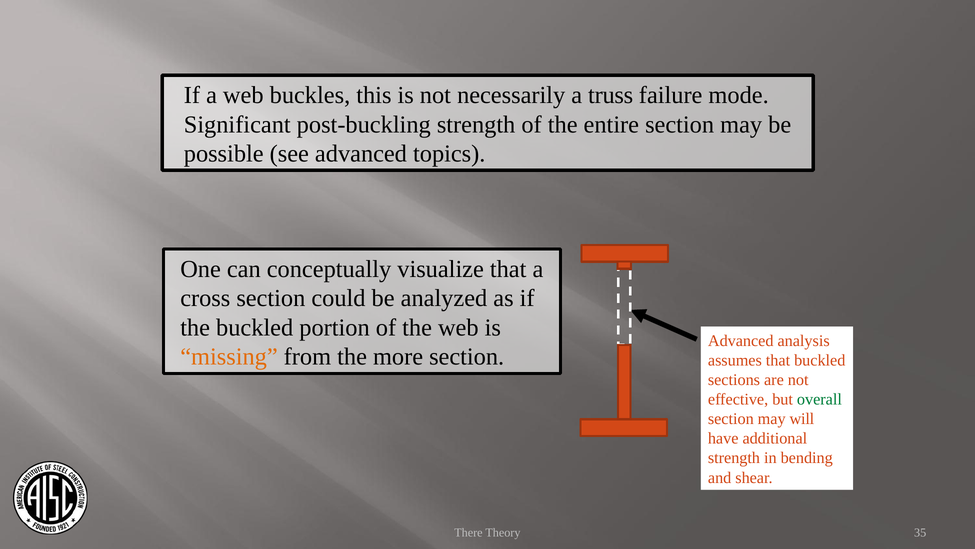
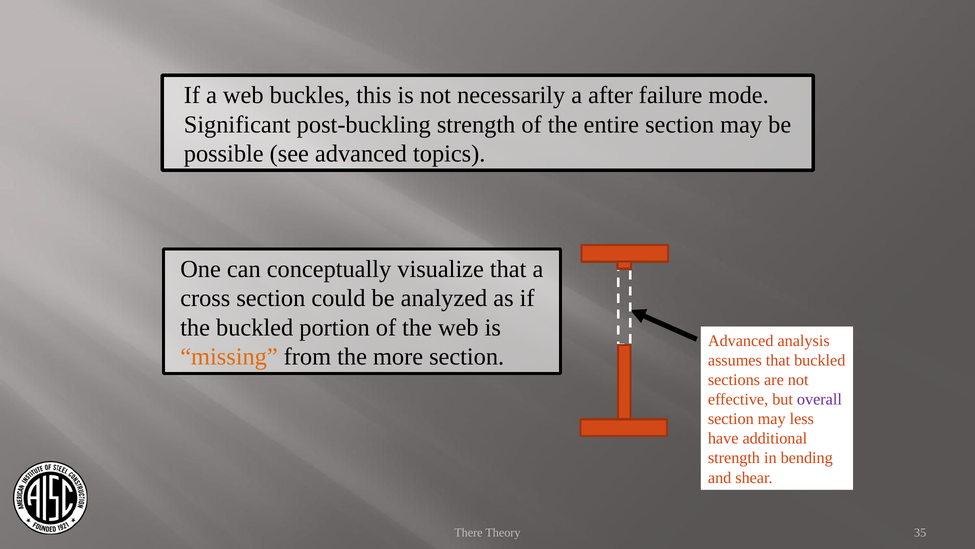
truss: truss -> after
overall colour: green -> purple
will: will -> less
